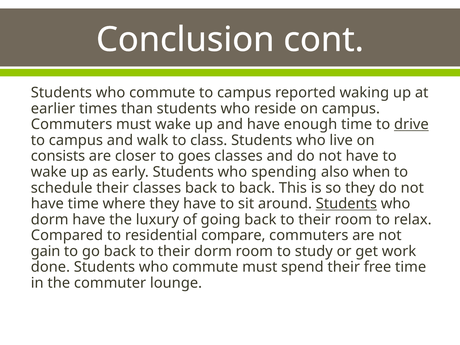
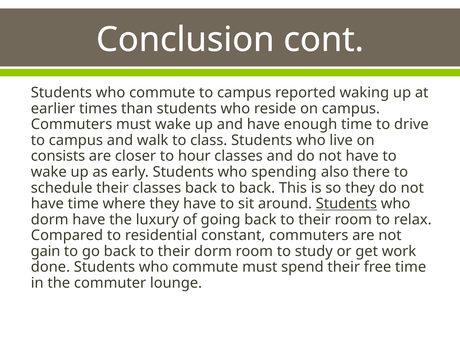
drive underline: present -> none
goes: goes -> hour
when: when -> there
compare: compare -> constant
